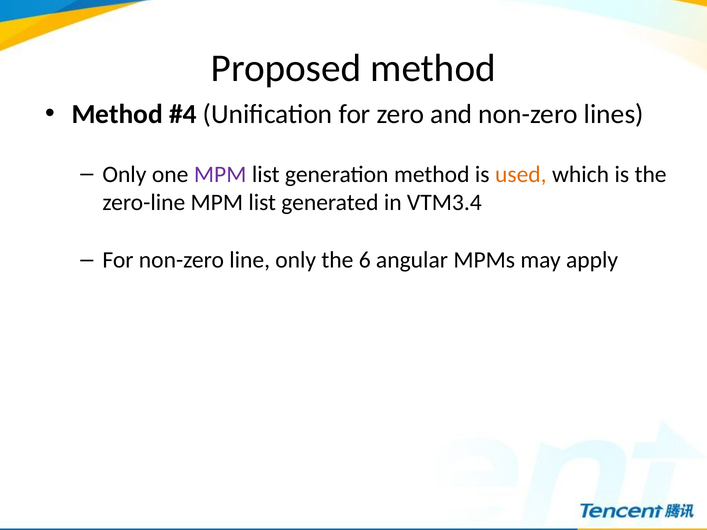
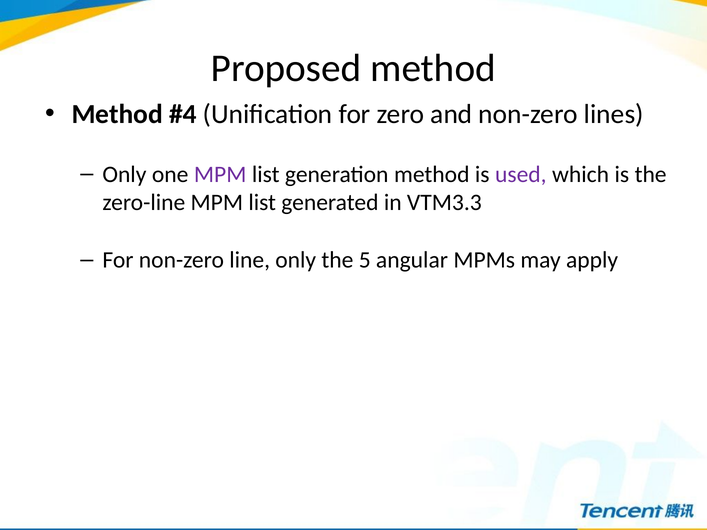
used colour: orange -> purple
VTM3.4: VTM3.4 -> VTM3.3
6: 6 -> 5
